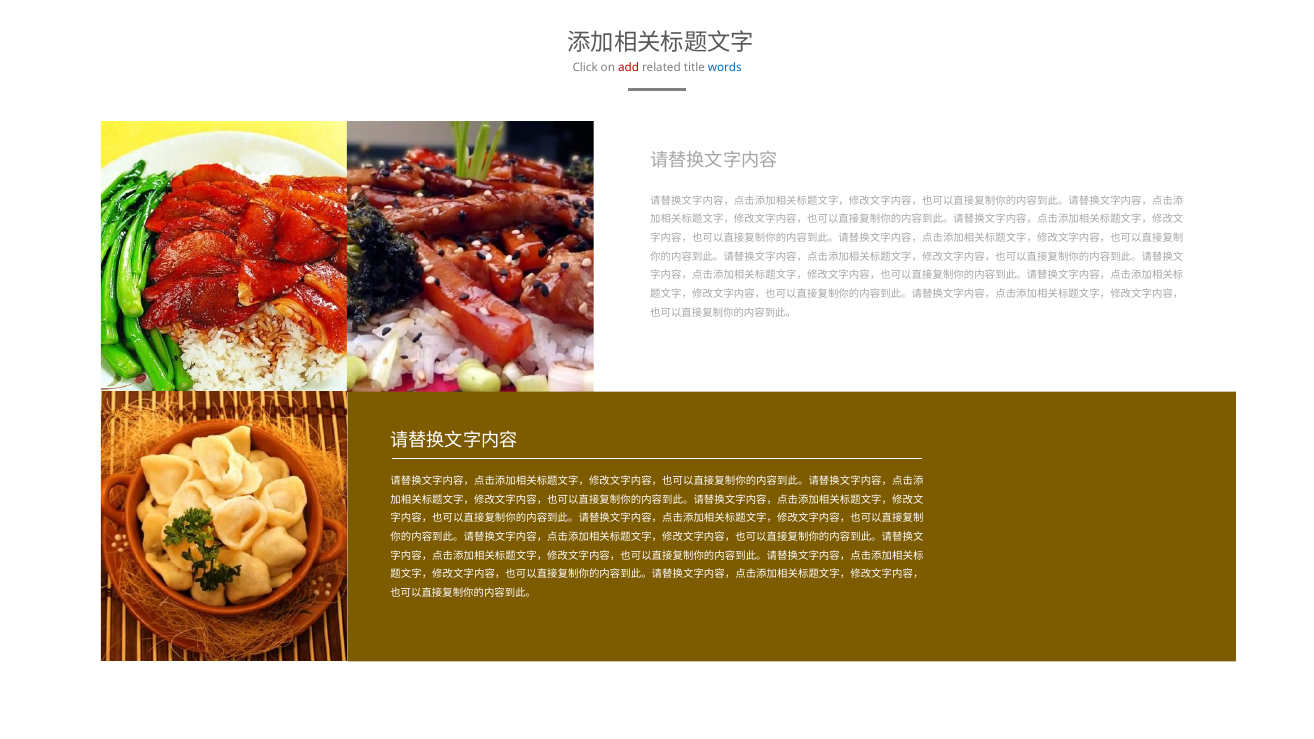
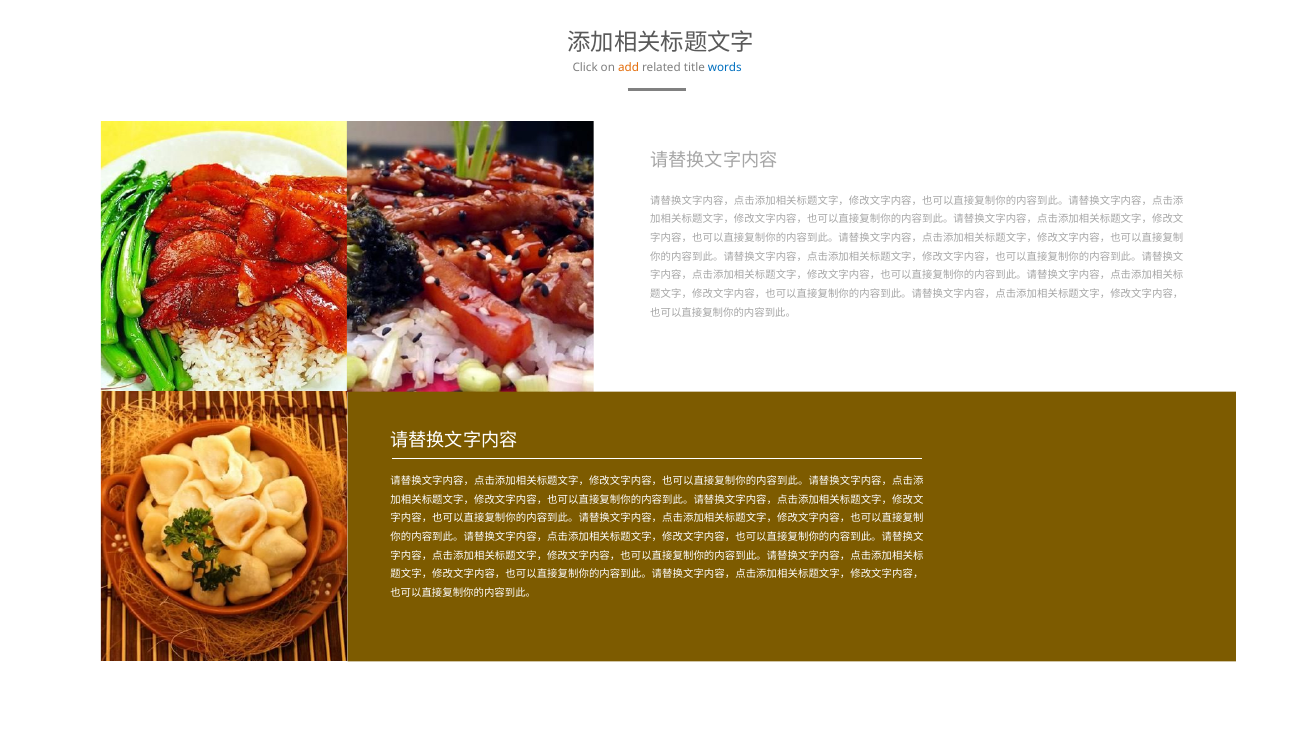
add colour: red -> orange
